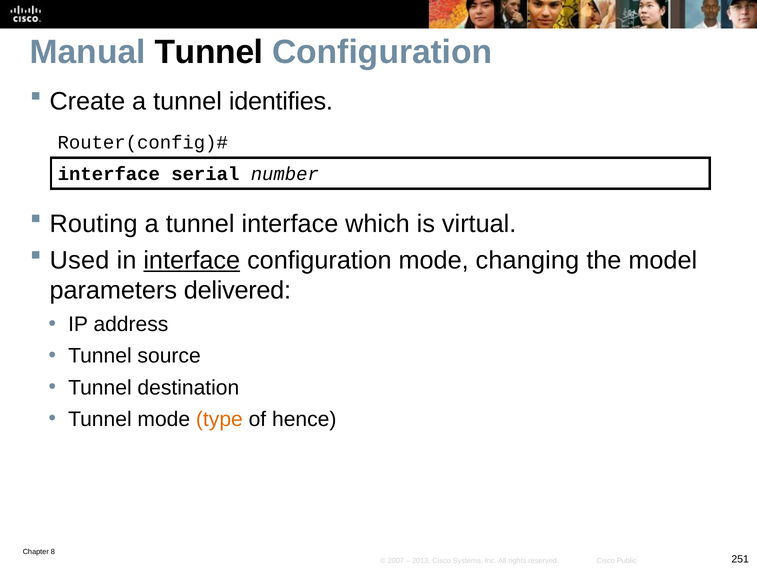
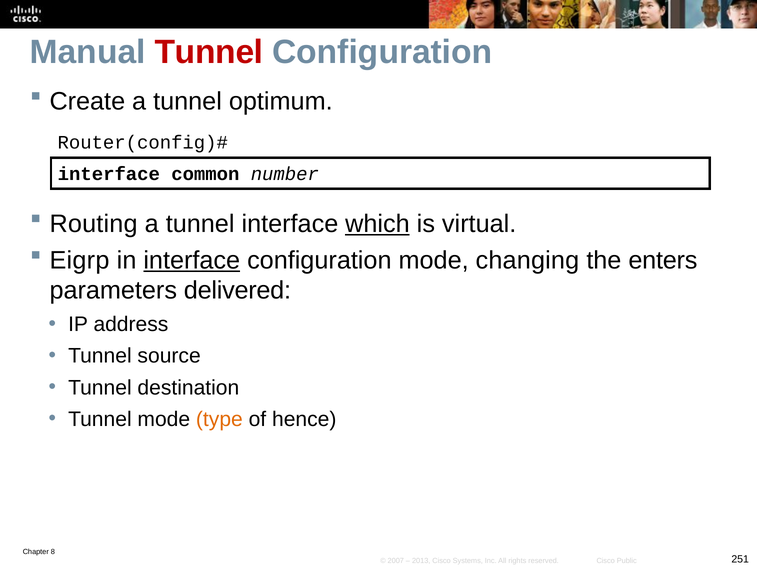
Tunnel at (209, 52) colour: black -> red
identifies: identifies -> optimum
serial: serial -> common
which underline: none -> present
Used: Used -> Eigrp
model: model -> enters
